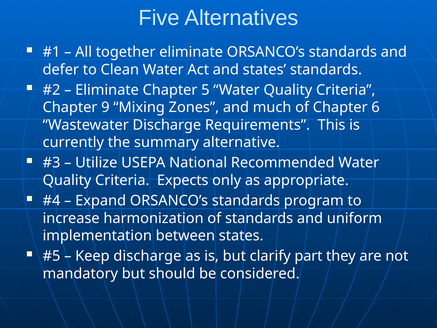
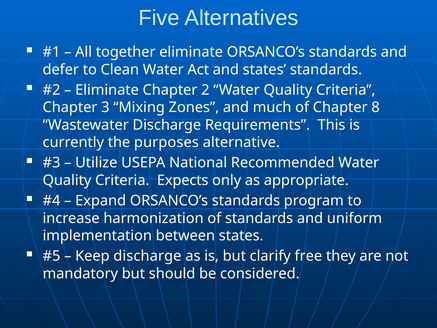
5: 5 -> 2
9: 9 -> 3
6: 6 -> 8
summary: summary -> purposes
part: part -> free
